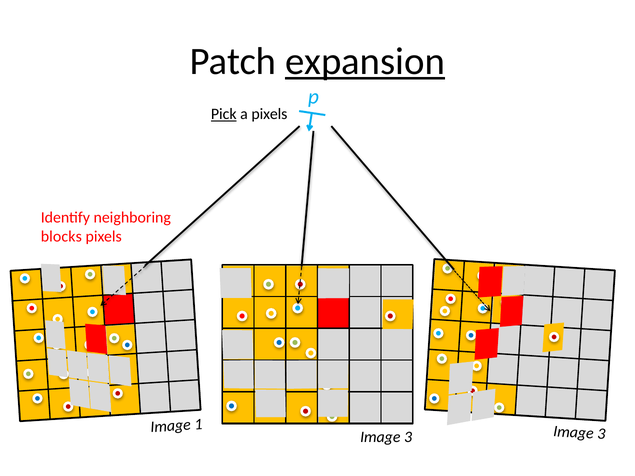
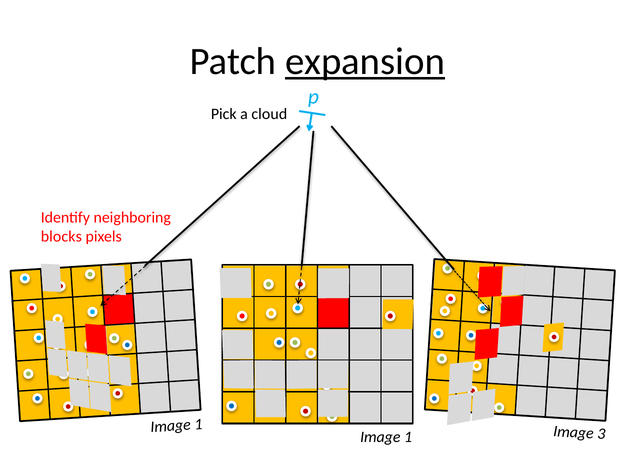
Pick underline: present -> none
a pixels: pixels -> cloud
3 at (408, 437): 3 -> 1
